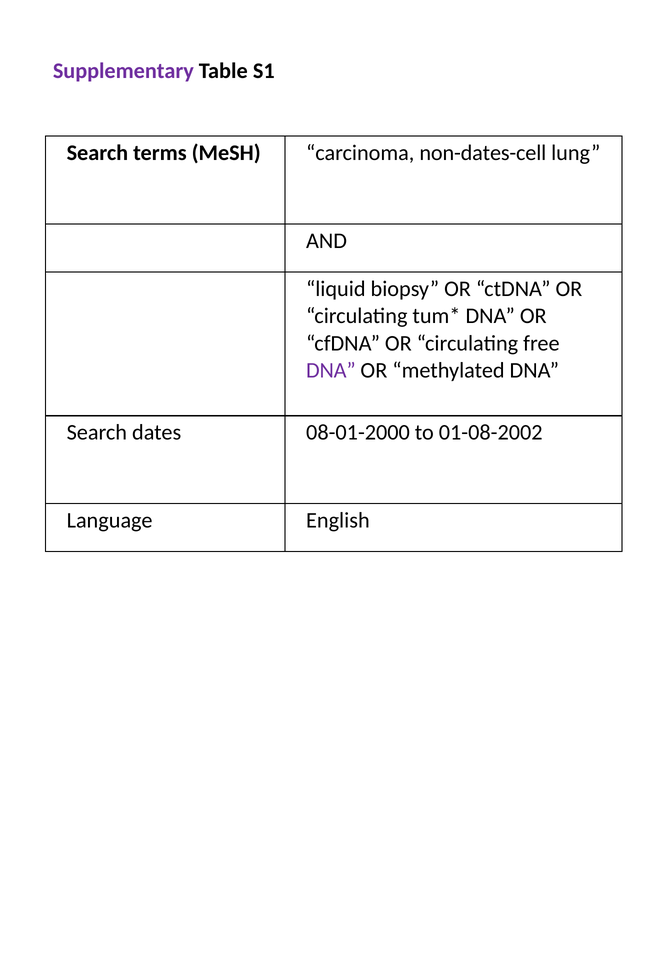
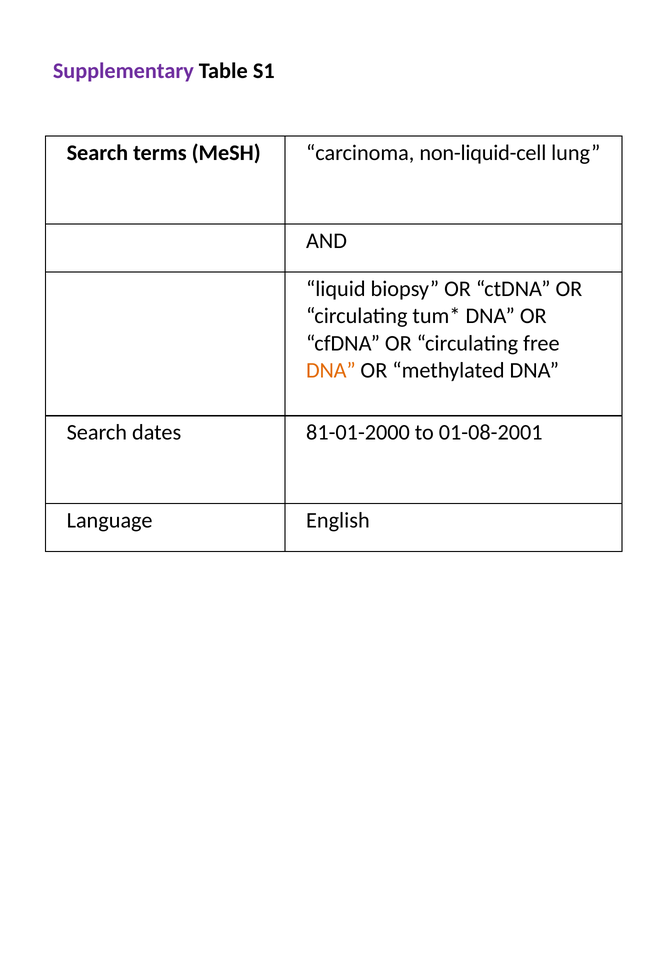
non-dates-cell: non-dates-cell -> non-liquid-cell
DNA at (331, 370) colour: purple -> orange
08-01-2000: 08-01-2000 -> 81-01-2000
01-08-2002: 01-08-2002 -> 01-08-2001
